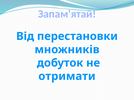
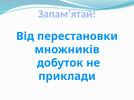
отримати: отримати -> приклади
